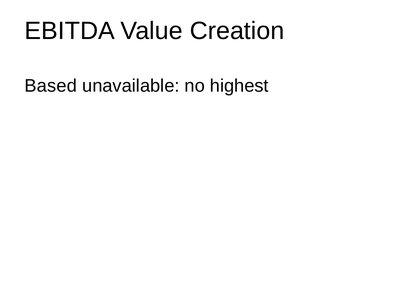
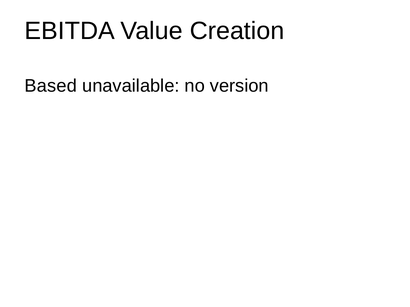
highest: highest -> version
